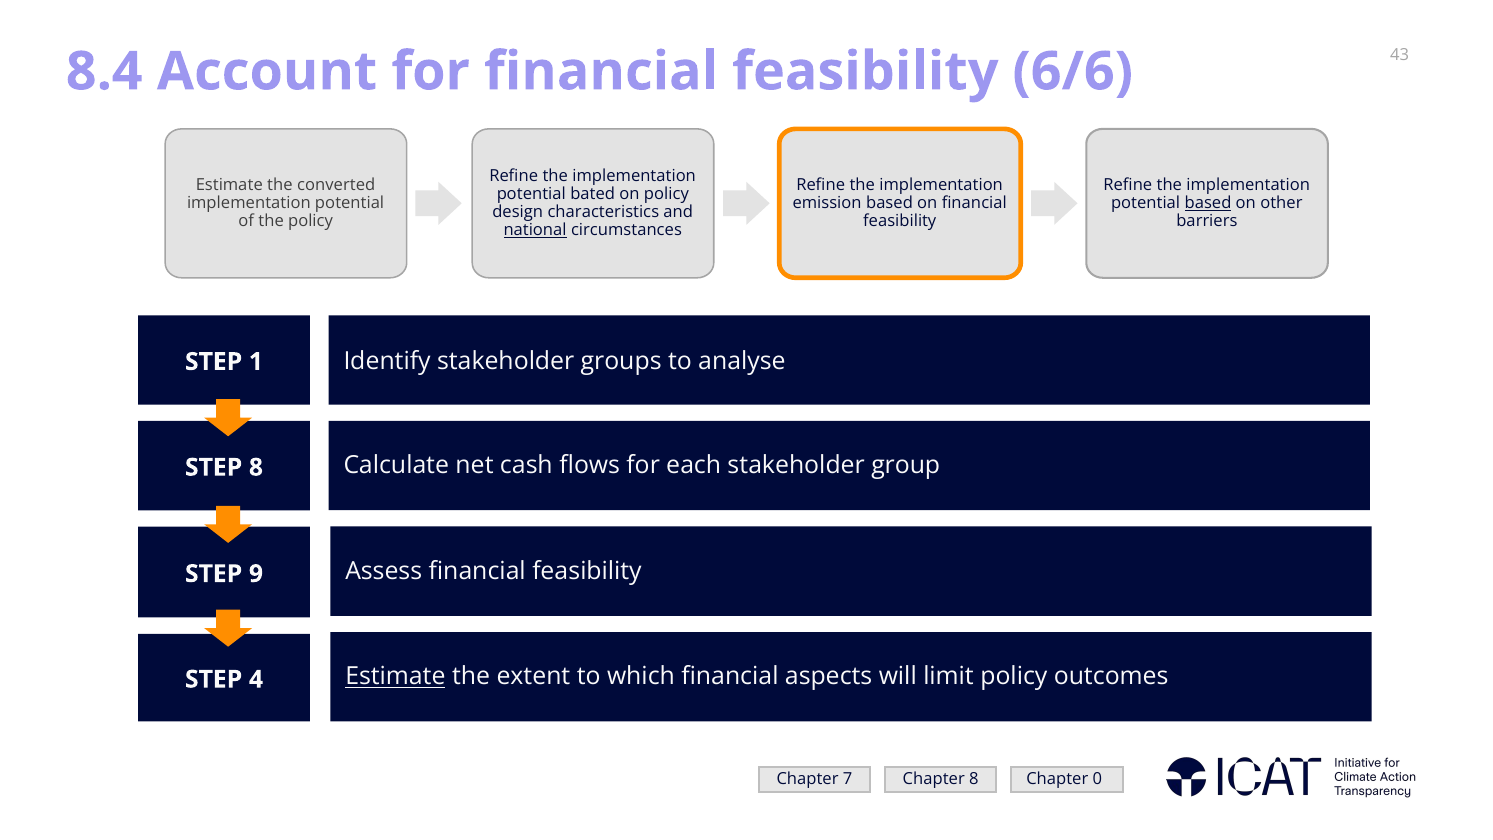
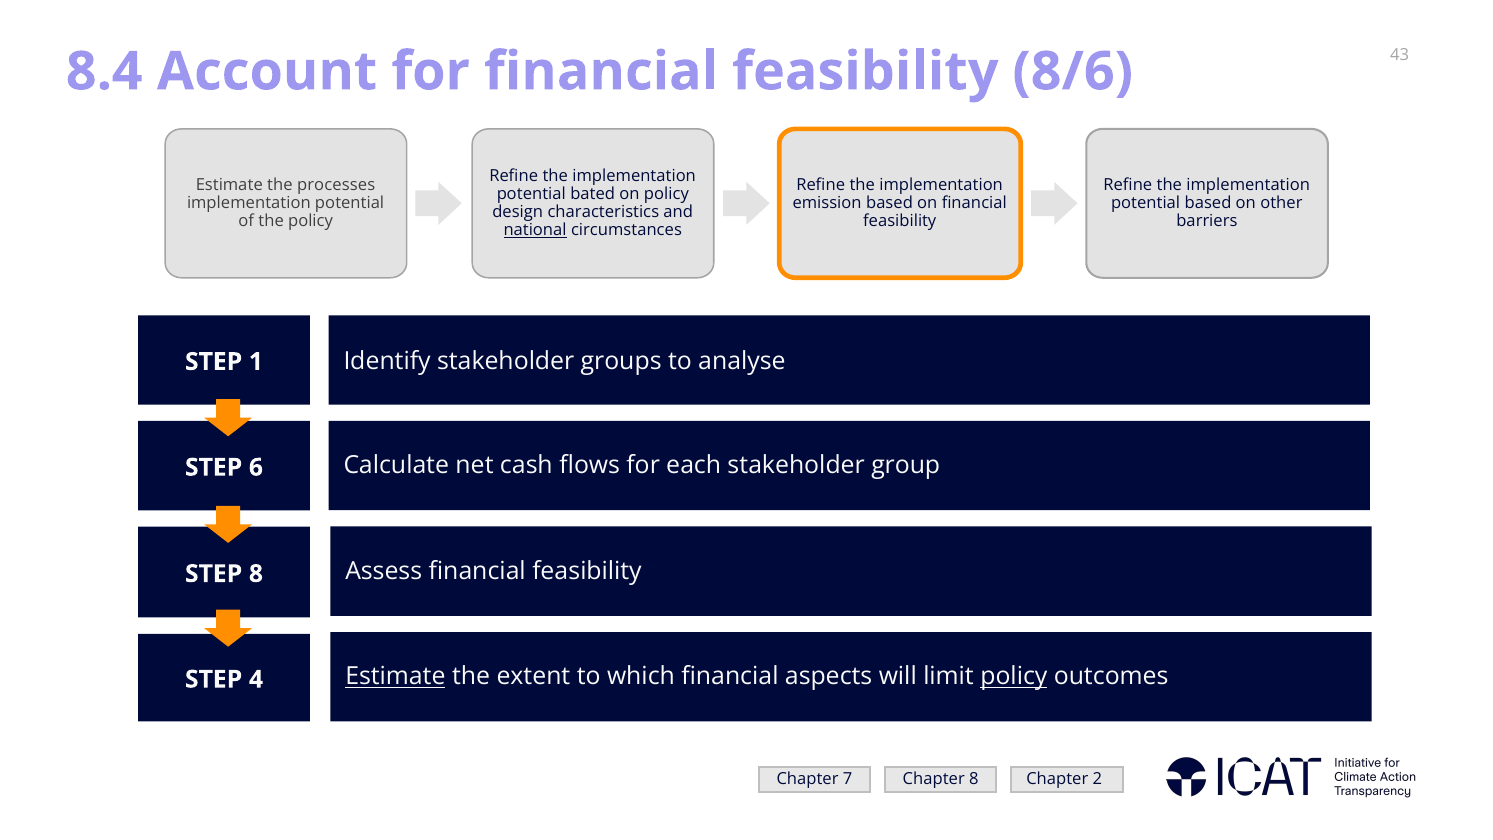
6/6: 6/6 -> 8/6
converted: converted -> processes
based at (1208, 203) underline: present -> none
STEP 8: 8 -> 6
STEP 9: 9 -> 8
policy at (1014, 677) underline: none -> present
0: 0 -> 2
